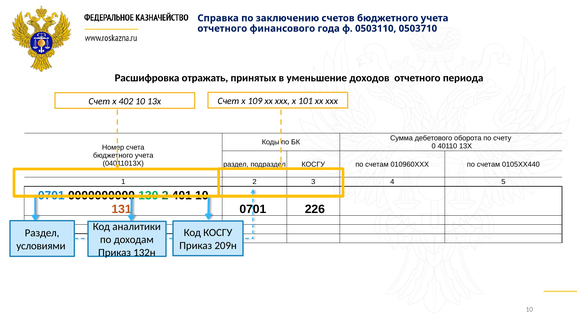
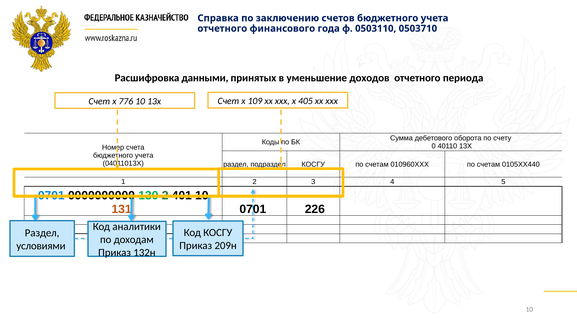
отражать: отражать -> данными
101: 101 -> 405
402: 402 -> 776
